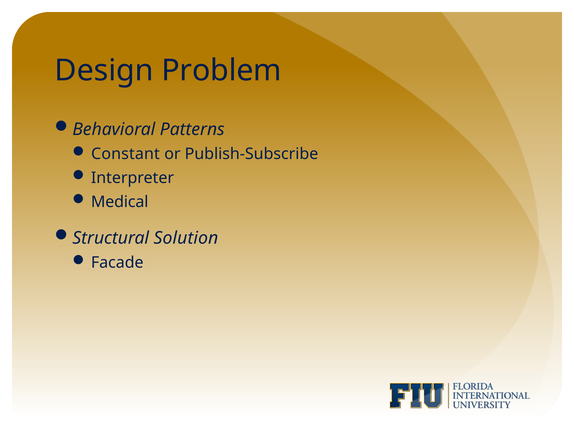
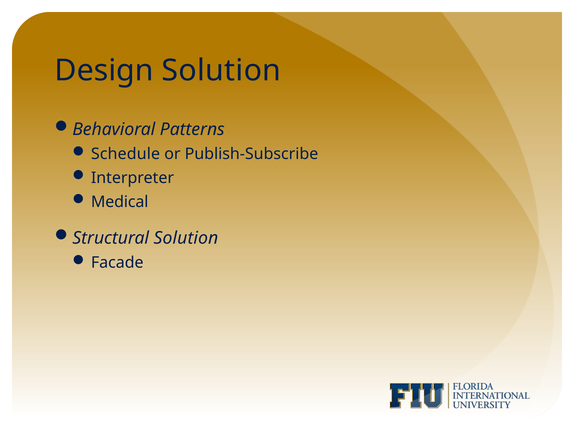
Design Problem: Problem -> Solution
Constant: Constant -> Schedule
